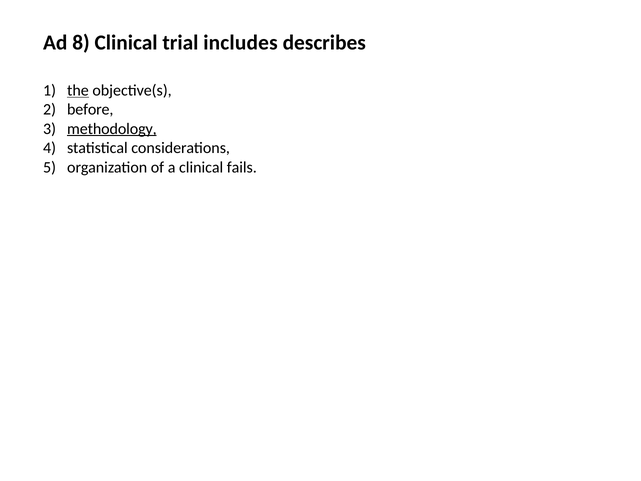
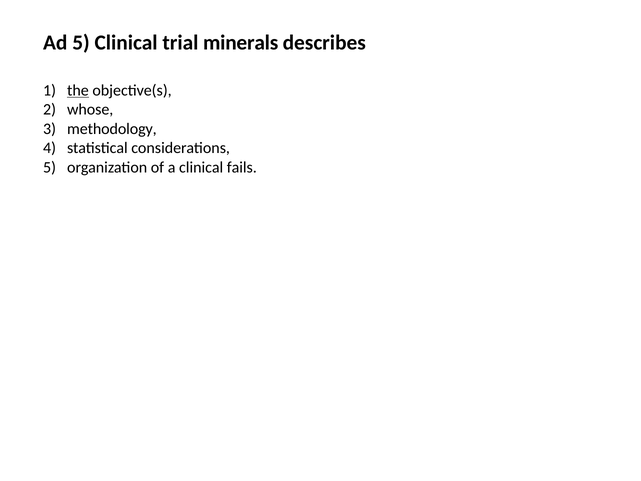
Ad 8: 8 -> 5
includes: includes -> minerals
before: before -> whose
methodology underline: present -> none
